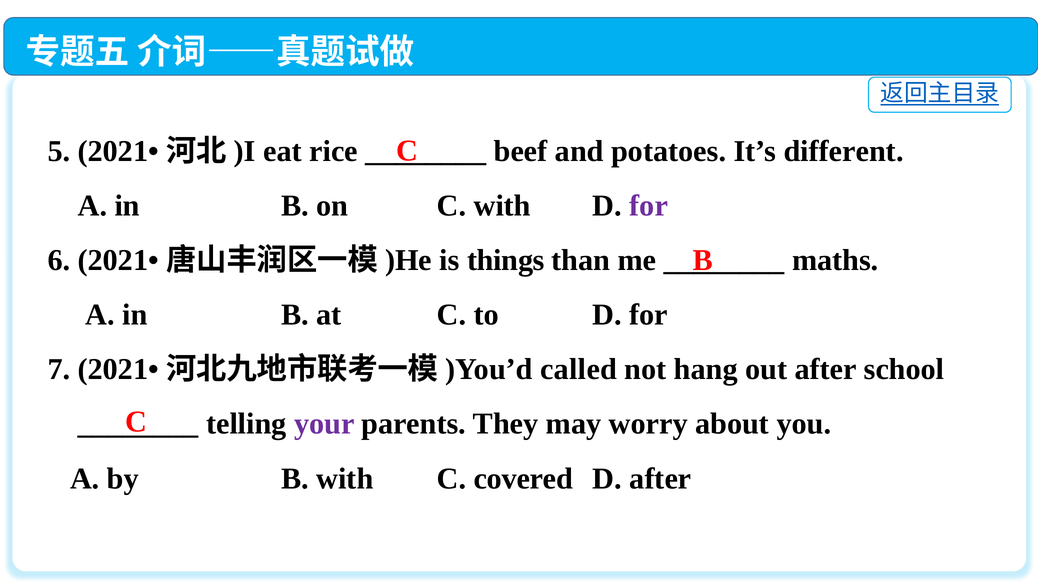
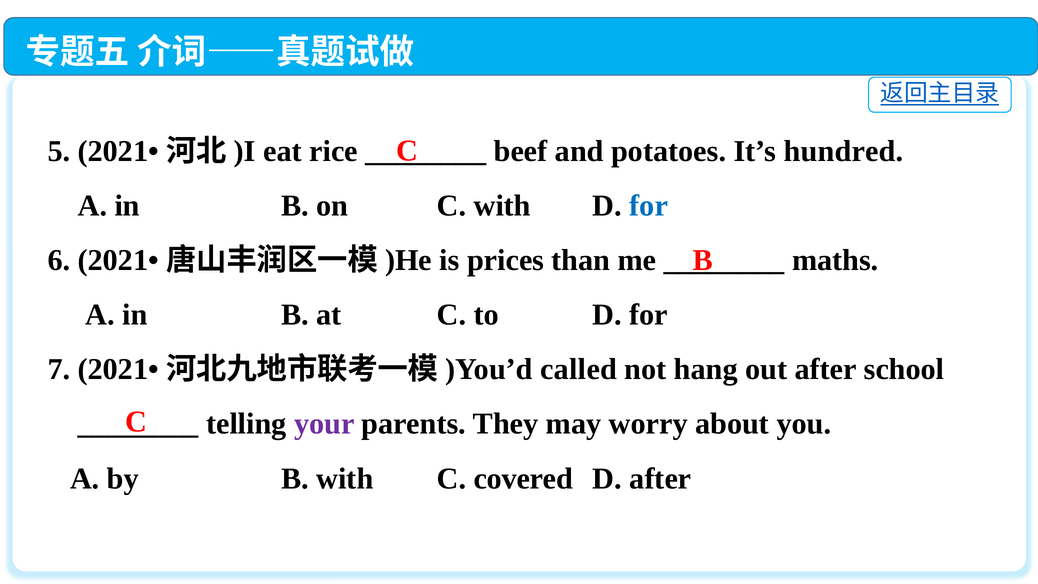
different: different -> hundred
for at (649, 206) colour: purple -> blue
things: things -> prices
